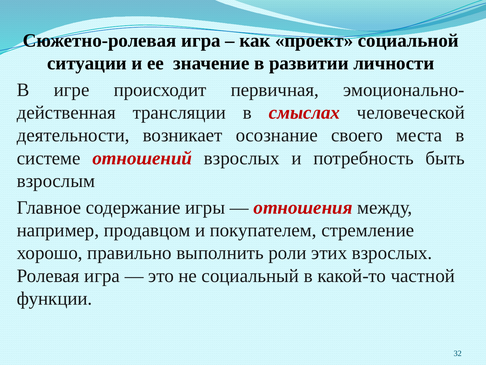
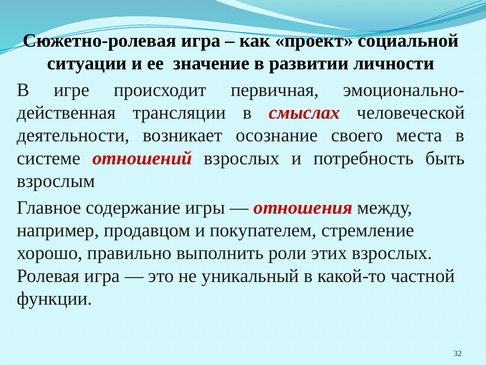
социальный: социальный -> уникальный
